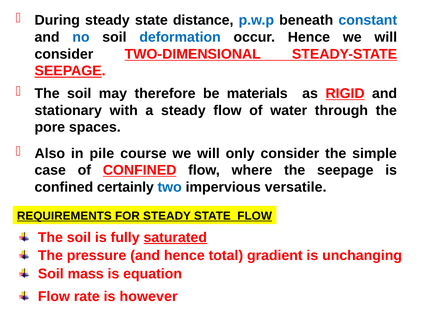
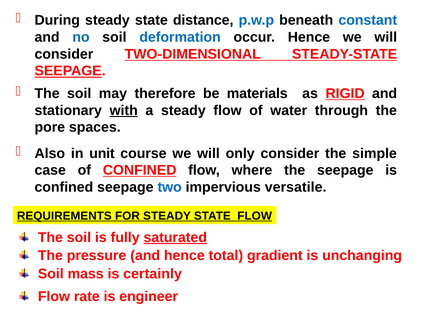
with underline: none -> present
pile: pile -> unit
confined certainly: certainly -> seepage
equation: equation -> certainly
however: however -> engineer
